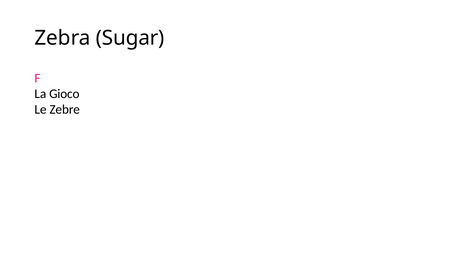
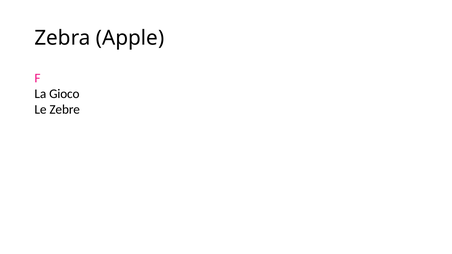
Sugar: Sugar -> Apple
